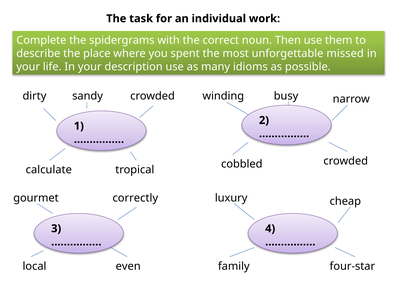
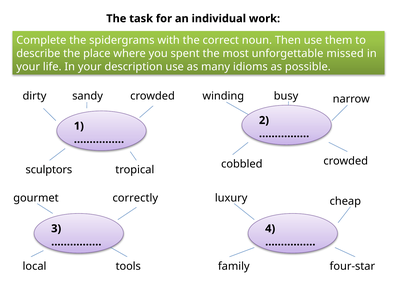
calculate: calculate -> sculptors
even: even -> tools
